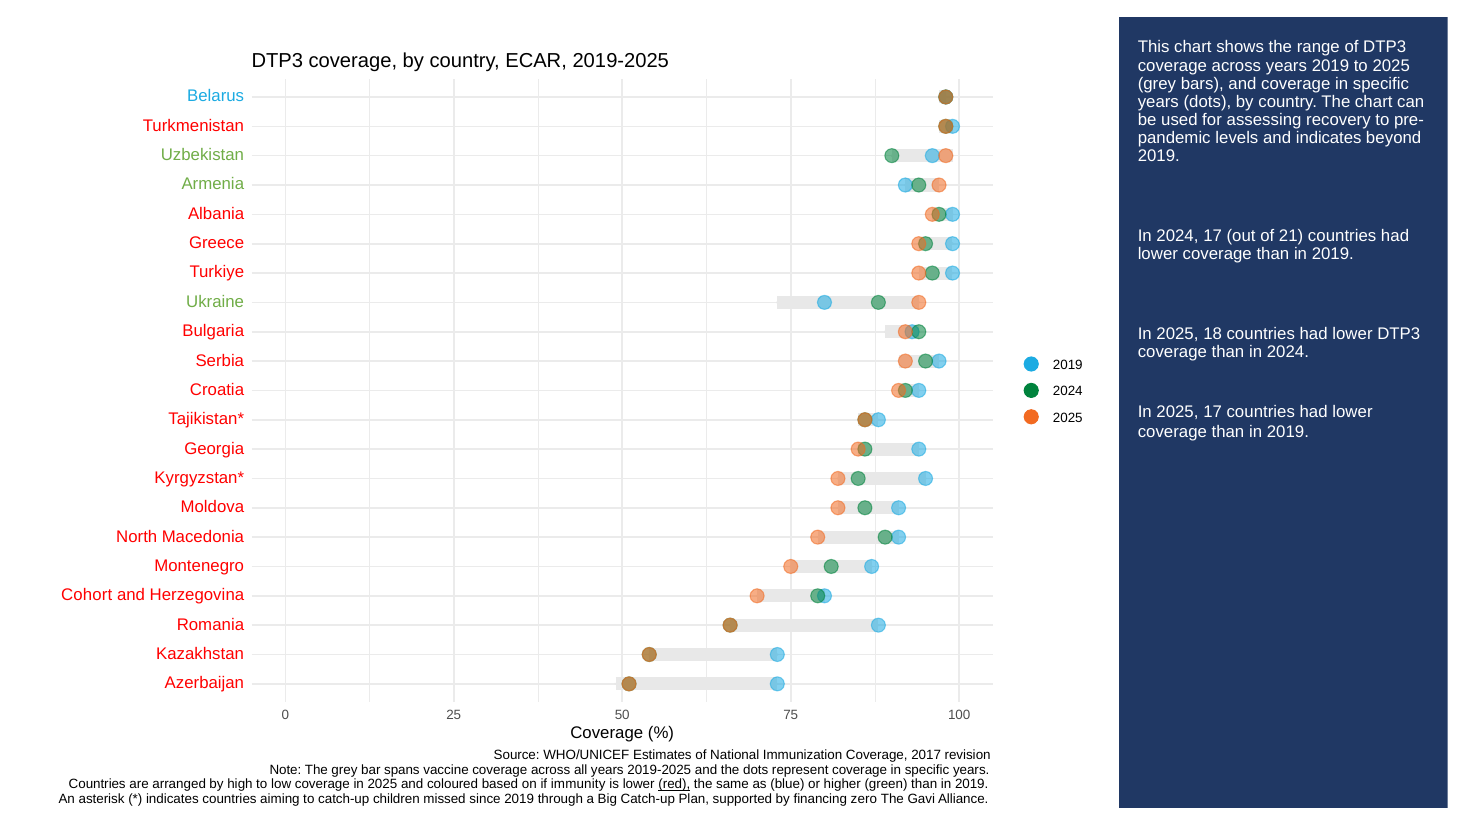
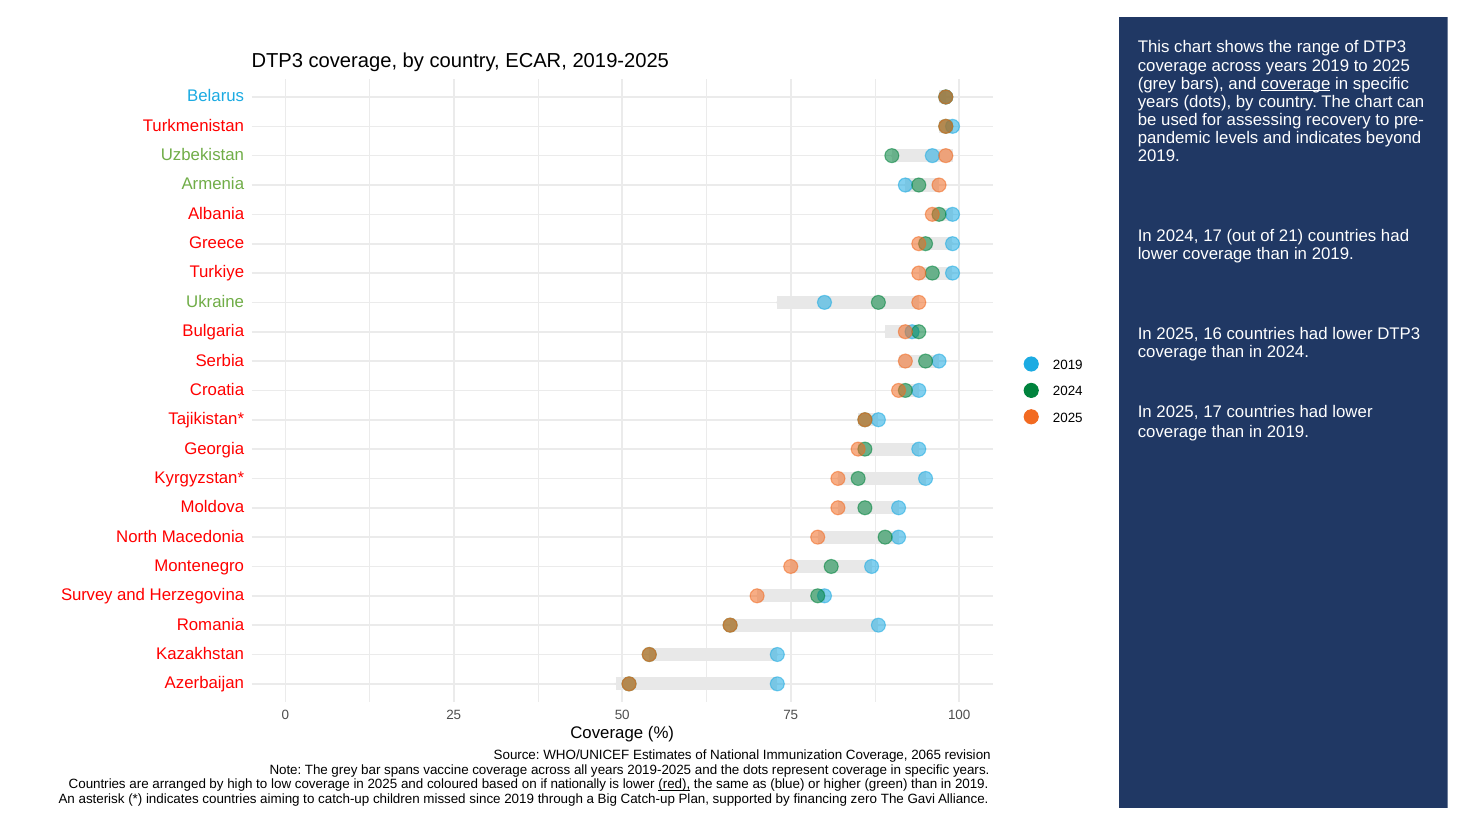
coverage at (1296, 84) underline: none -> present
18: 18 -> 16
Cohort: Cohort -> Survey
2017: 2017 -> 2065
immunity: immunity -> nationally
